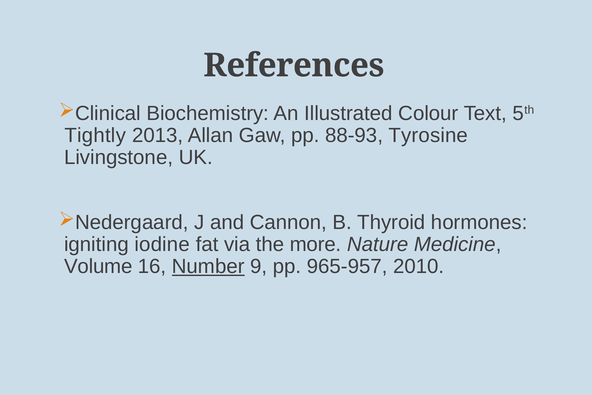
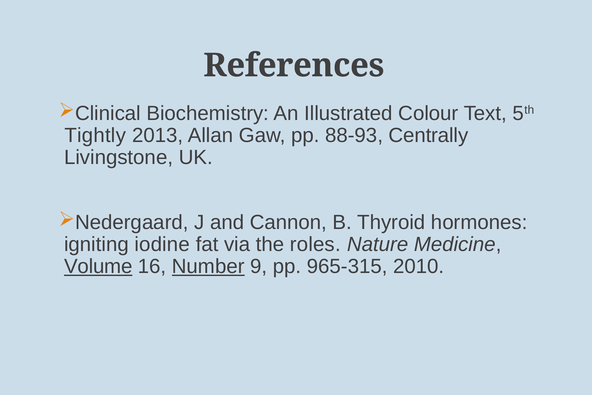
Tyrosine: Tyrosine -> Centrally
more: more -> roles
Volume underline: none -> present
965-957: 965-957 -> 965-315
